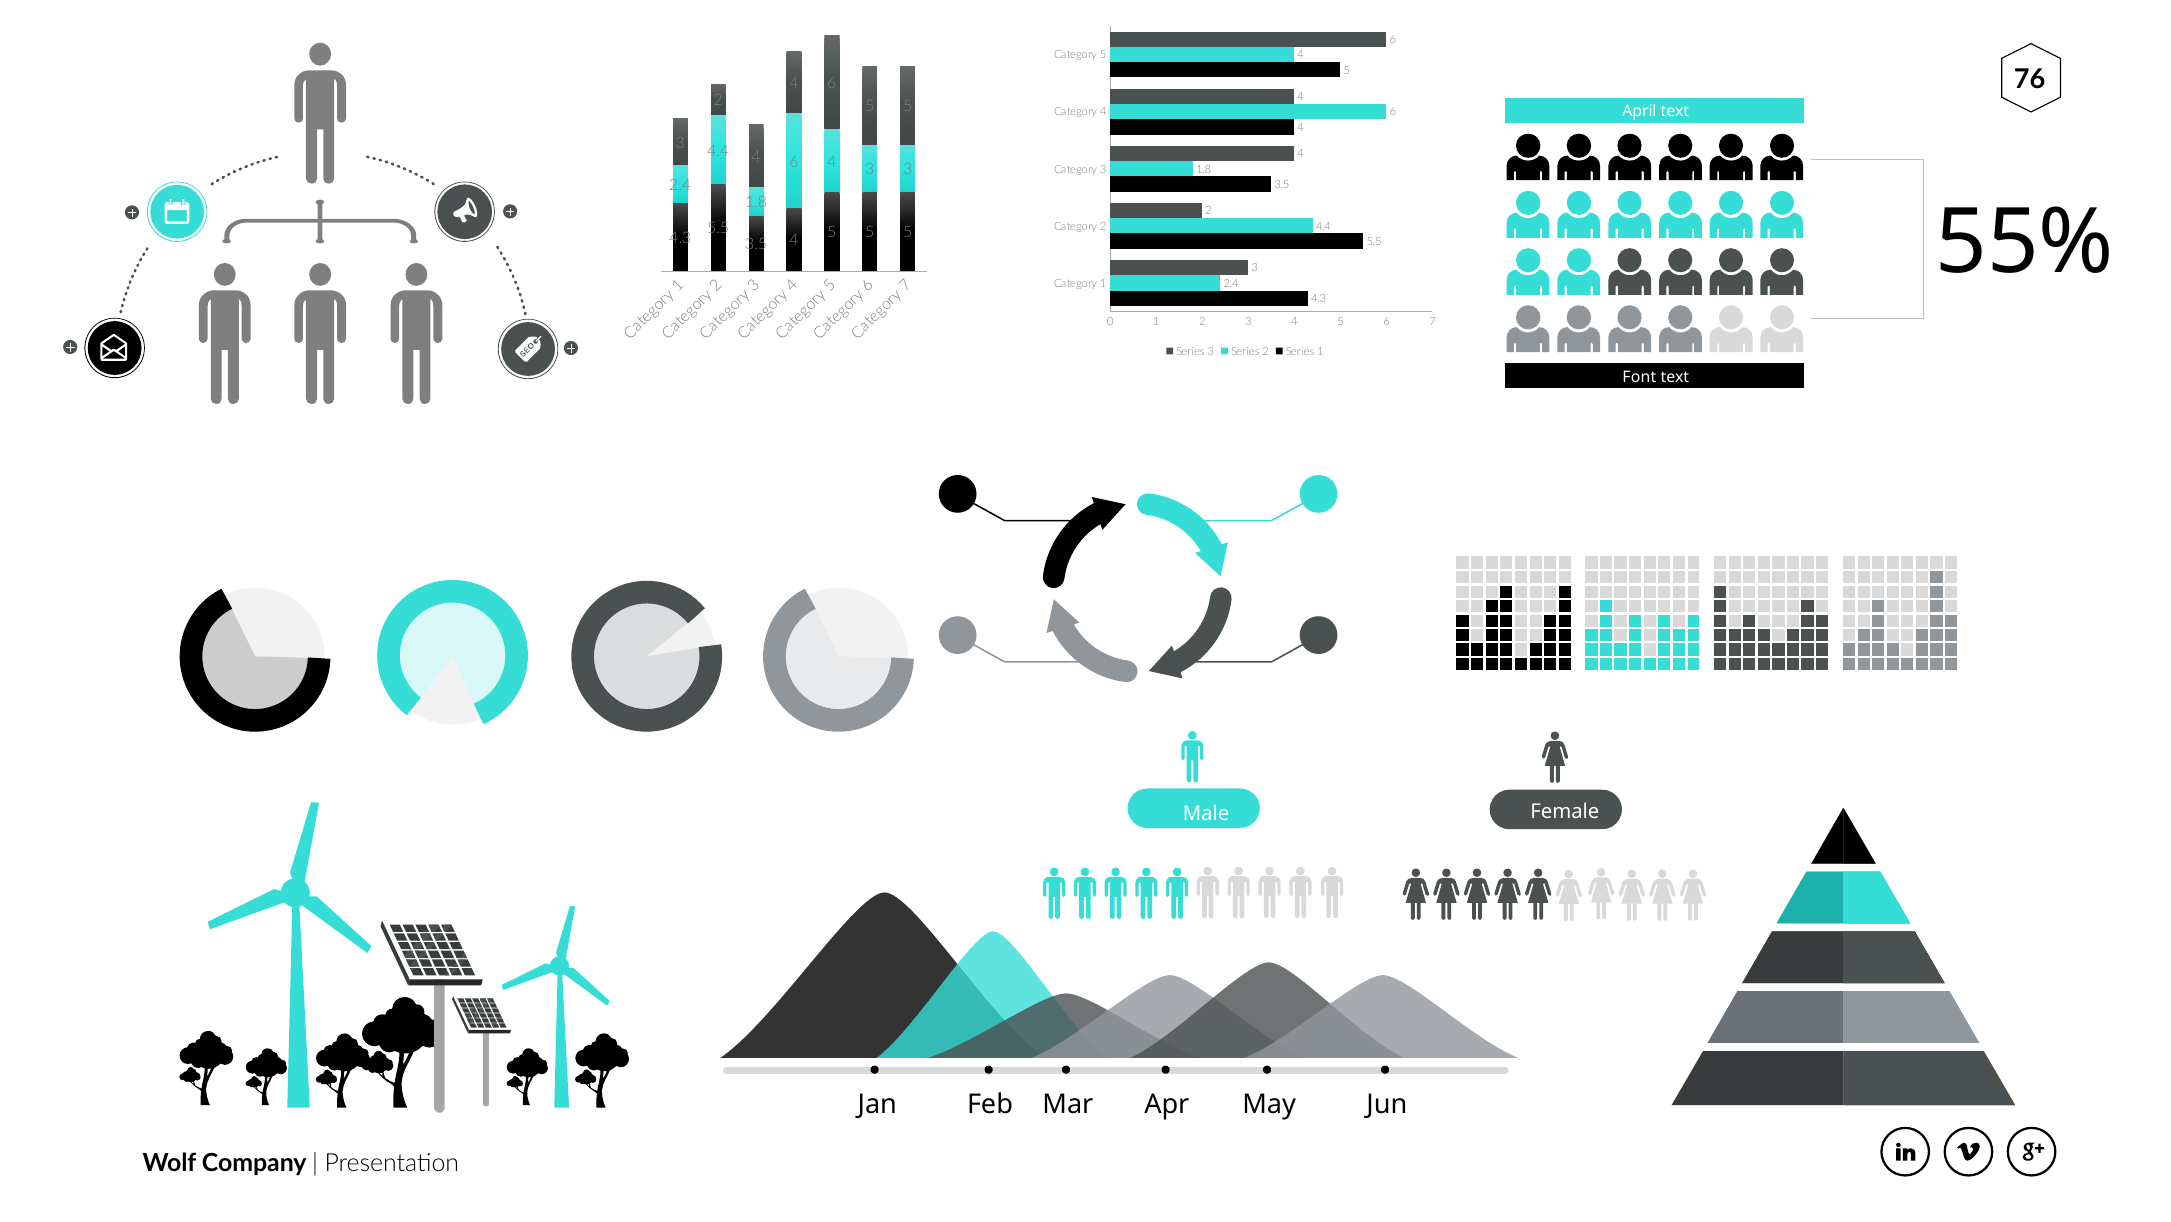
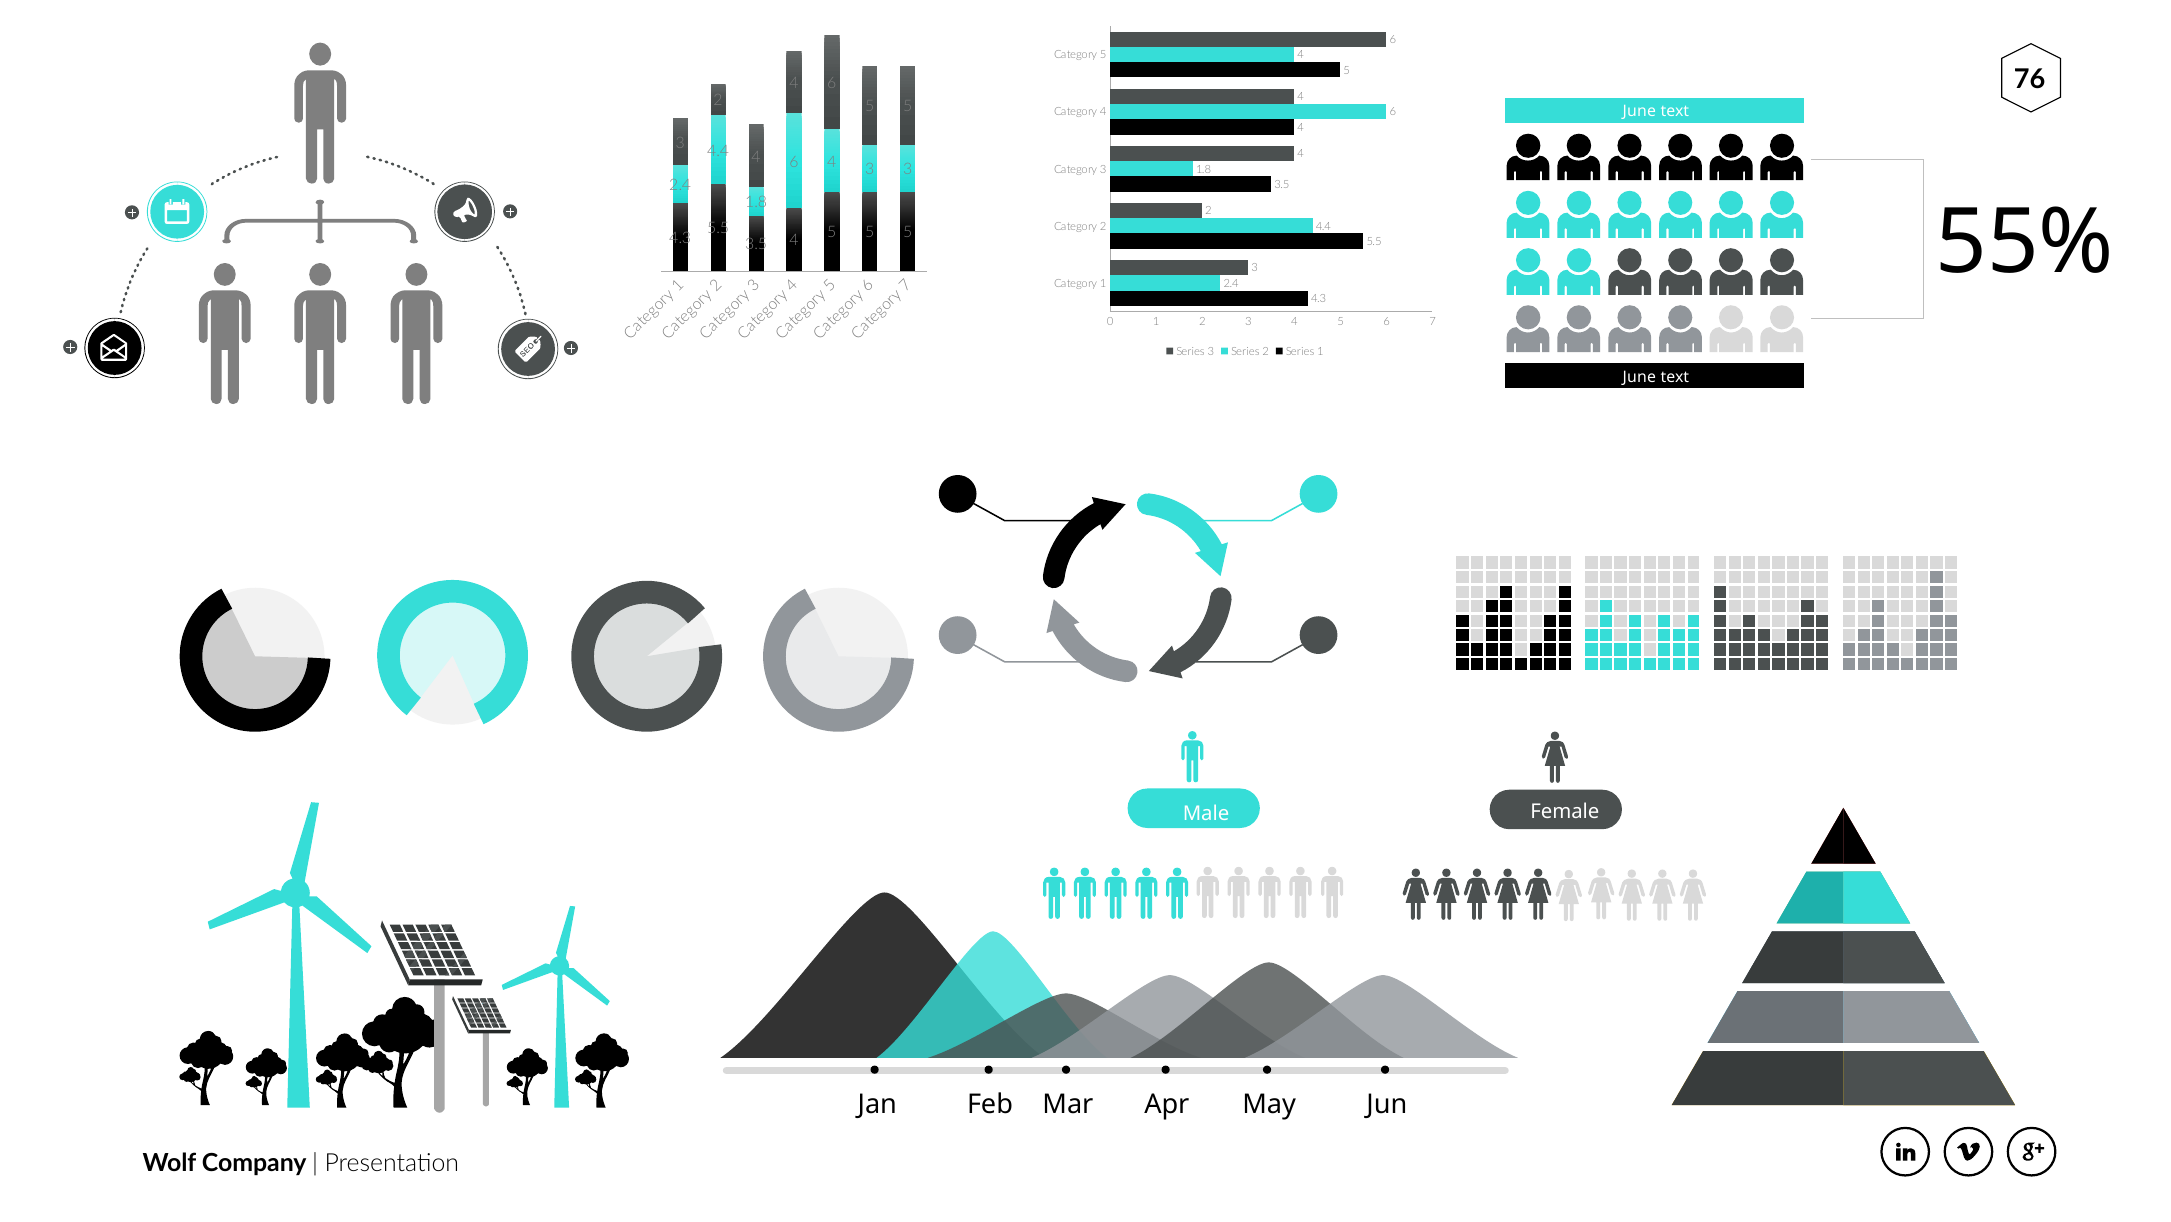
April at (1639, 111): April -> June
Font at (1639, 377): Font -> June
